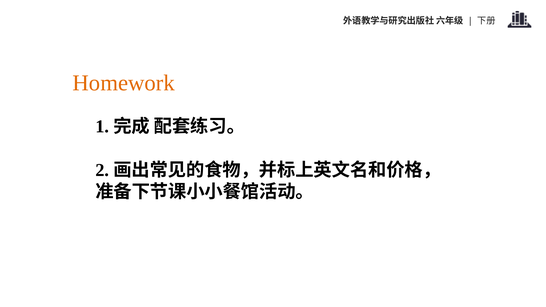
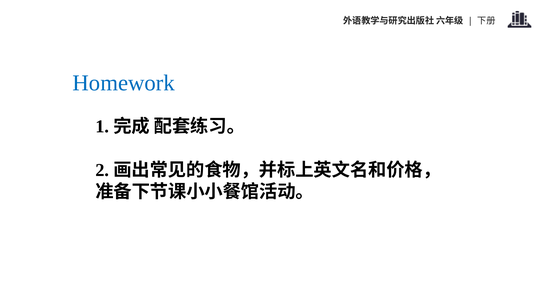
Homework colour: orange -> blue
